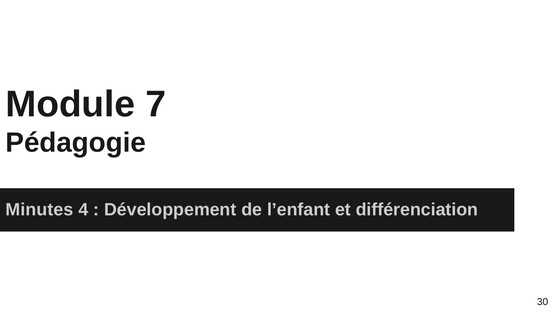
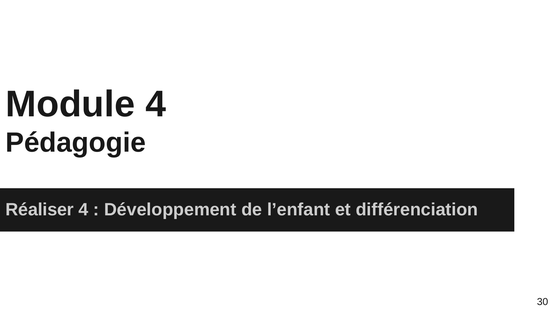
Module 7: 7 -> 4
Minutes: Minutes -> Réaliser
